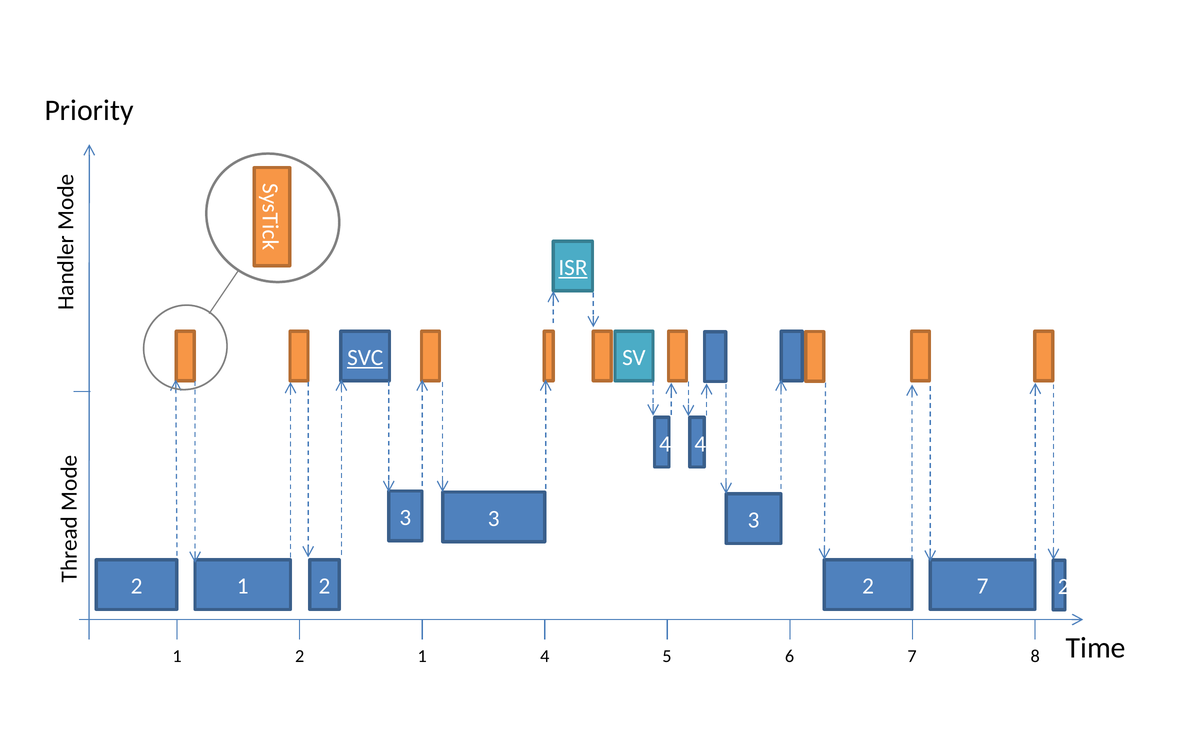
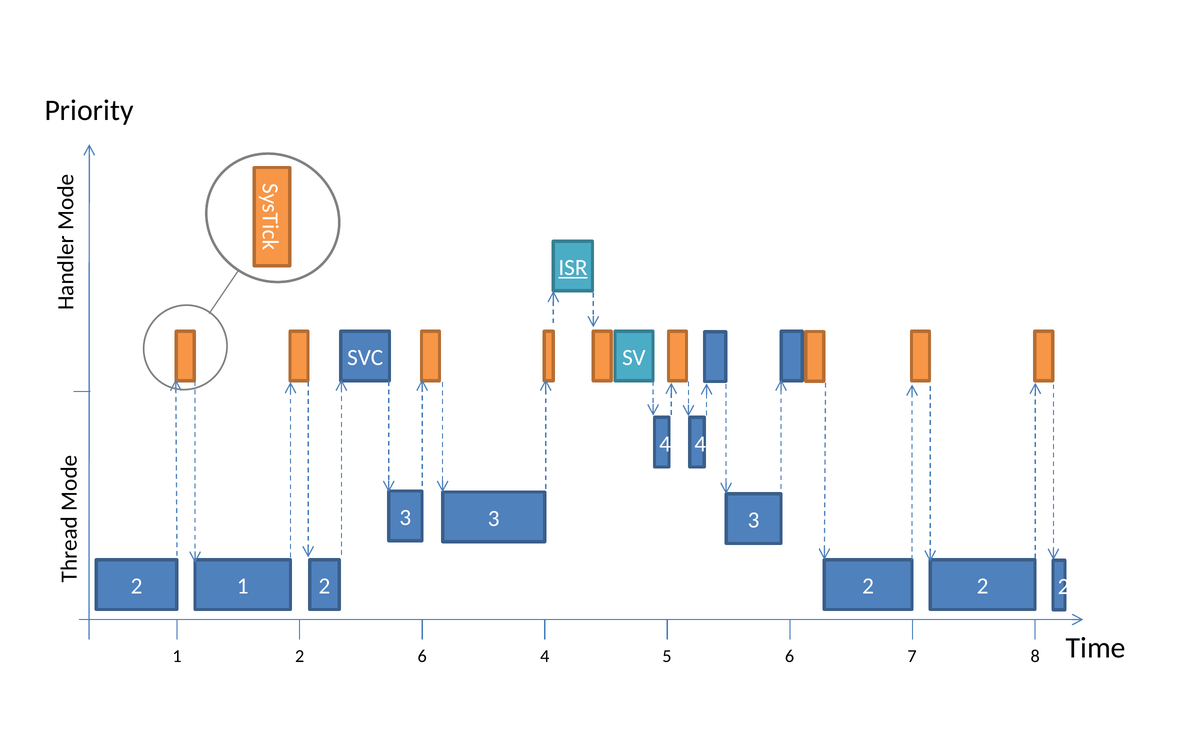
SVC underline: present -> none
7 at (983, 586): 7 -> 2
2 1: 1 -> 6
